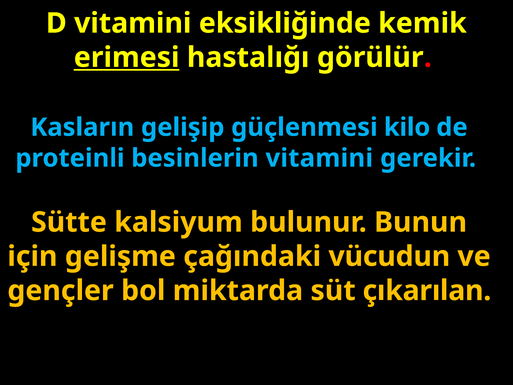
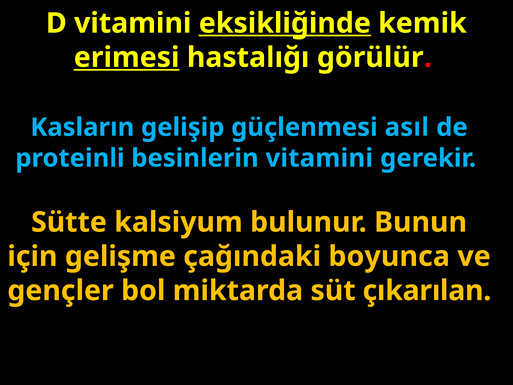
eksikliğinde underline: none -> present
kilo: kilo -> asıl
vücudun: vücudun -> boyunca
